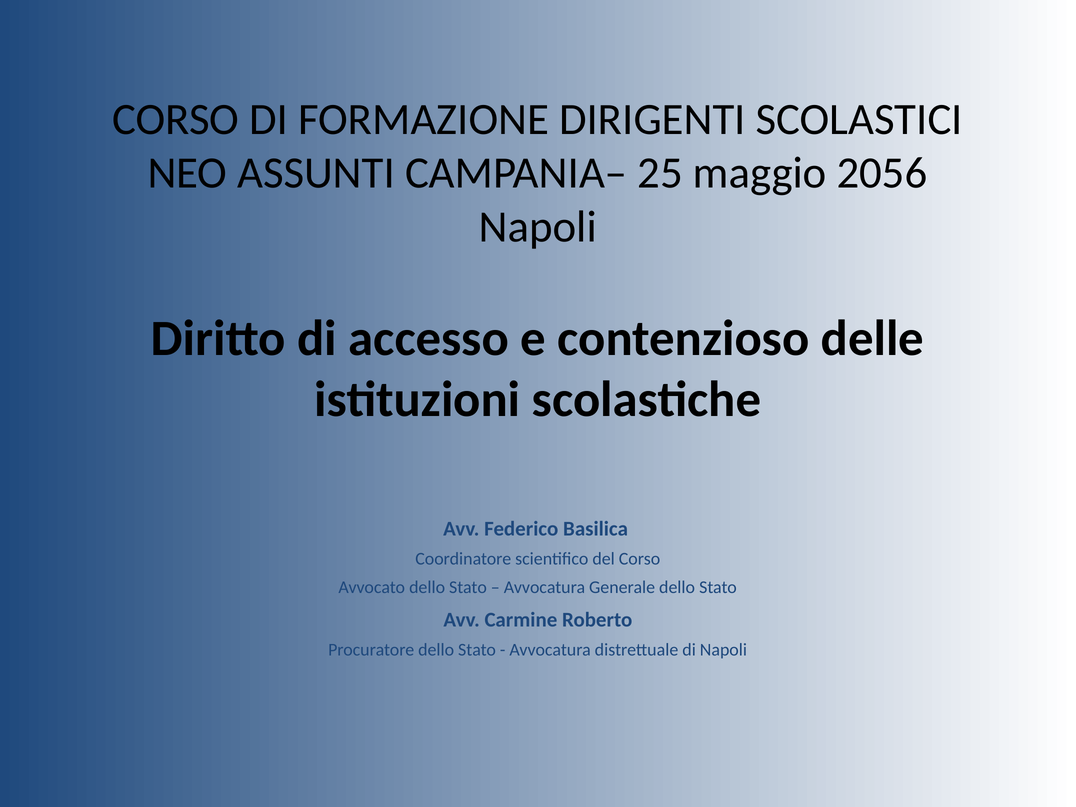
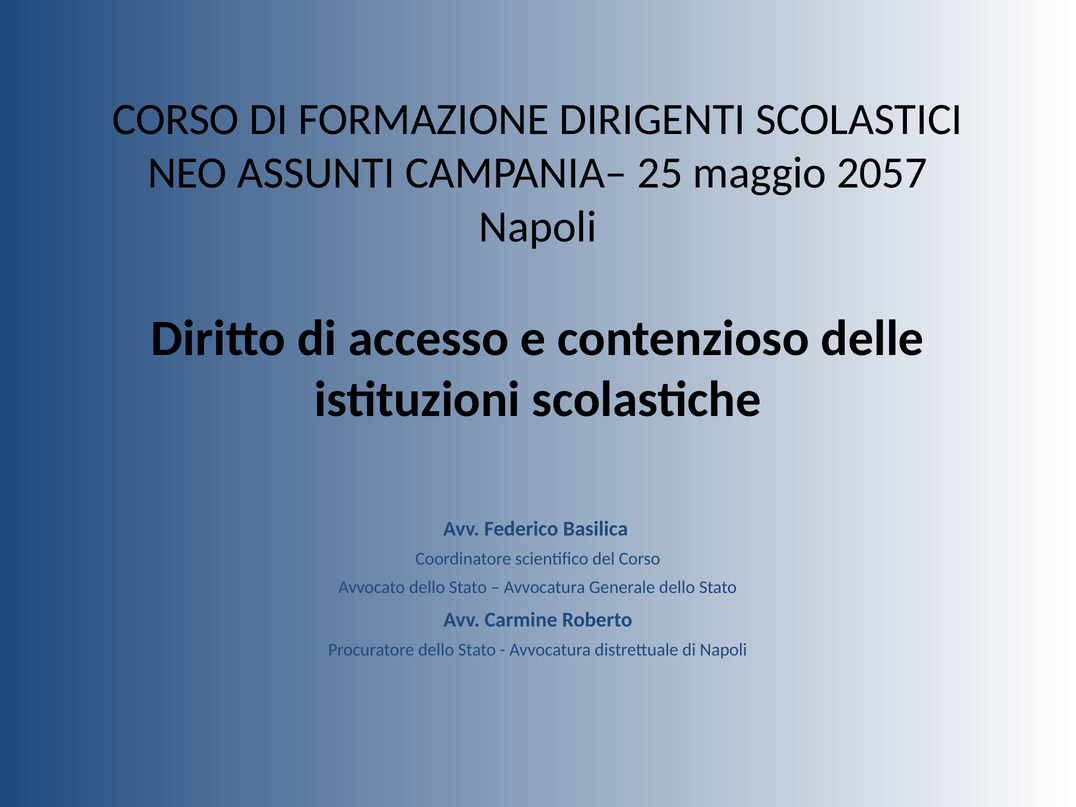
2056: 2056 -> 2057
